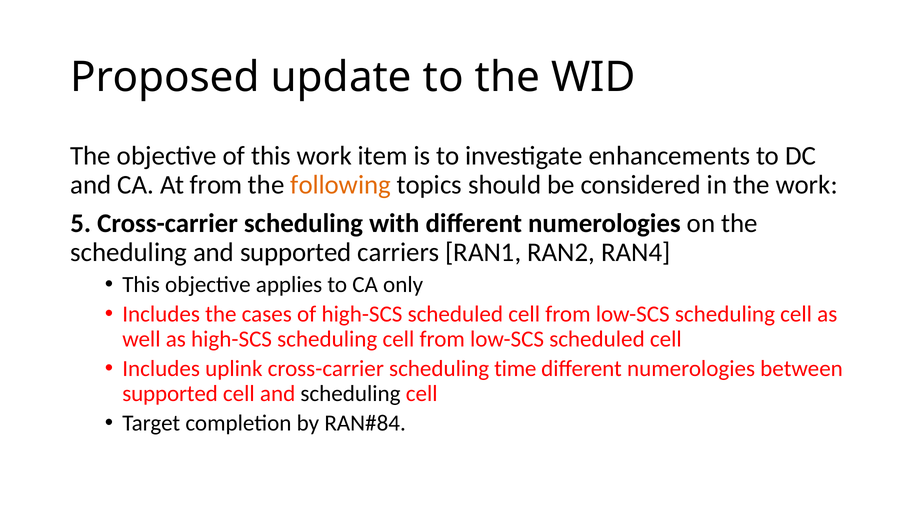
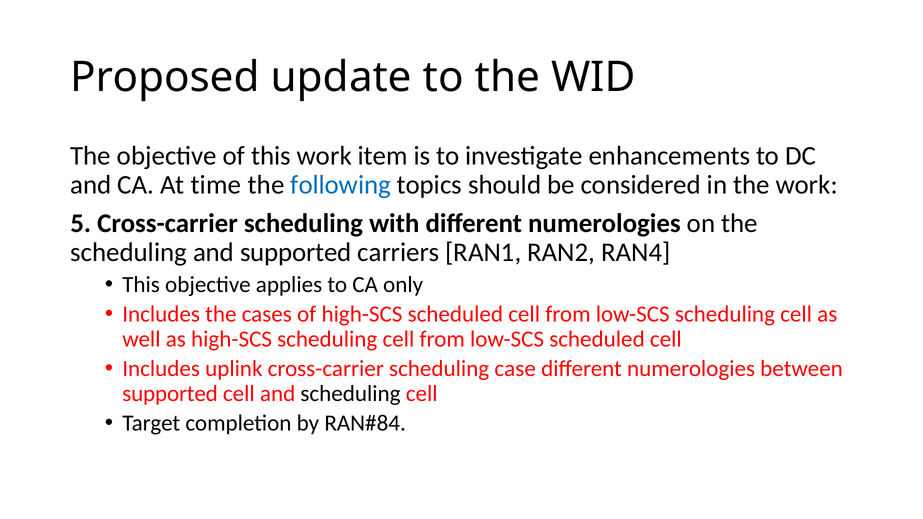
At from: from -> time
following colour: orange -> blue
time: time -> case
